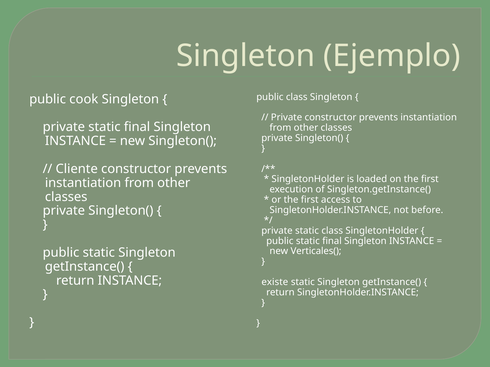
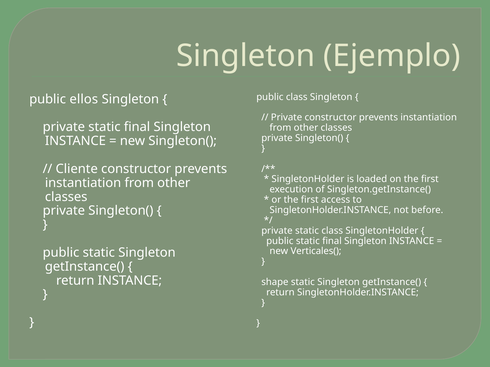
cook: cook -> ellos
existe: existe -> shape
